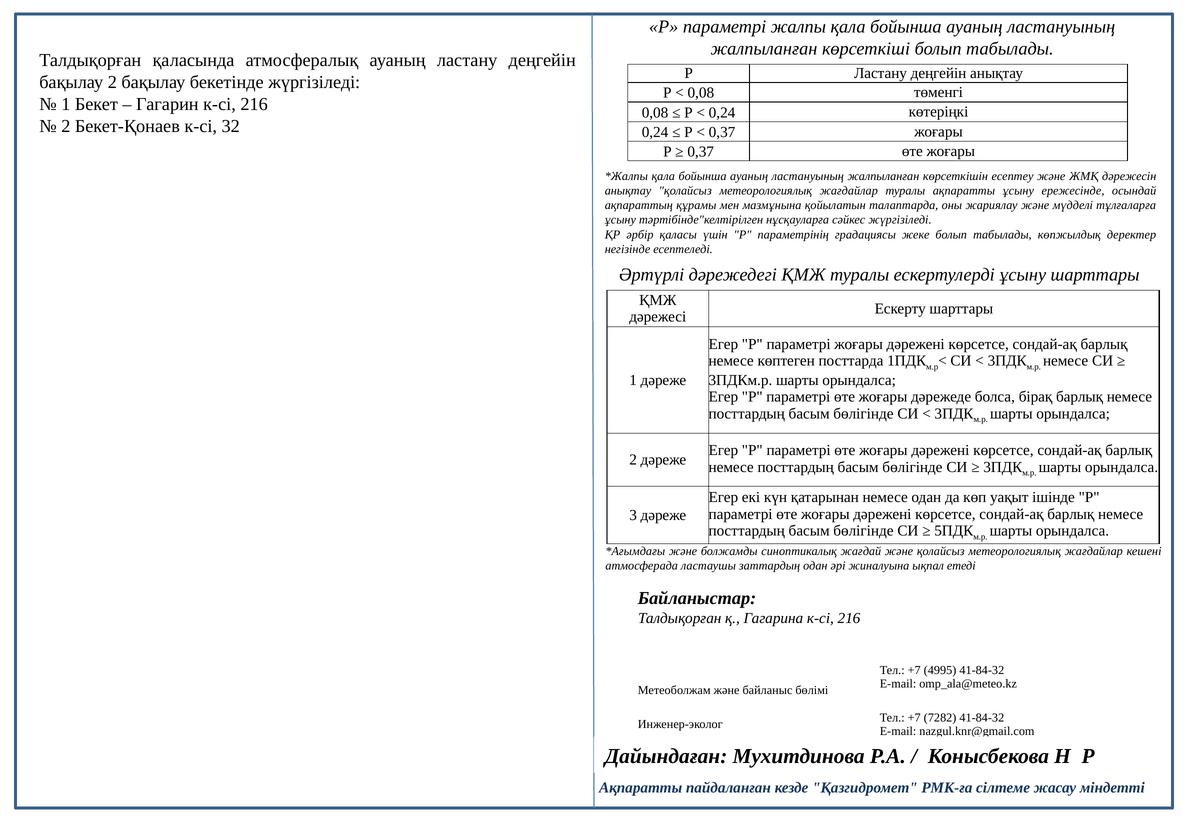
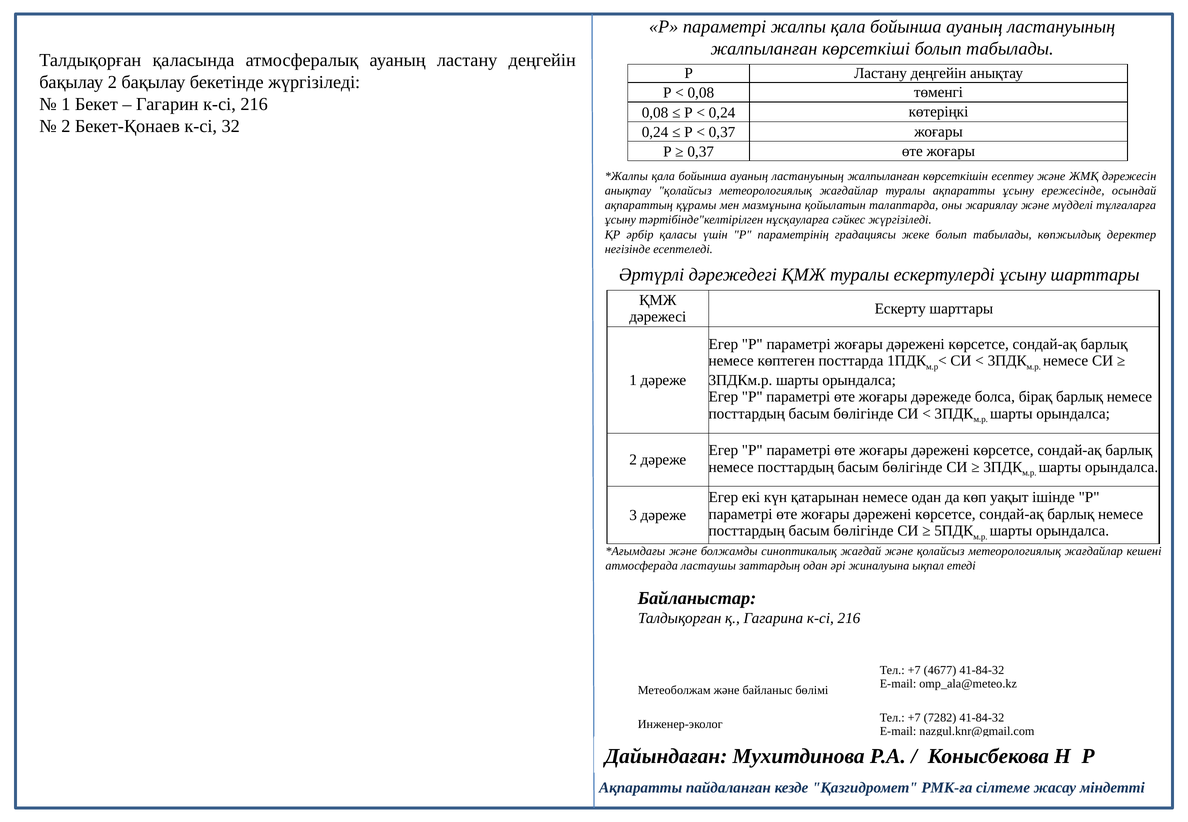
4995: 4995 -> 4677
